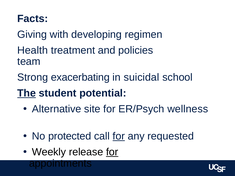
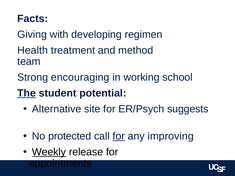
policies: policies -> method
exacerbating: exacerbating -> encouraging
suicidal: suicidal -> working
wellness: wellness -> suggests
requested: requested -> improving
Weekly underline: none -> present
for at (112, 152) underline: present -> none
